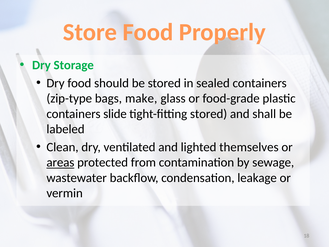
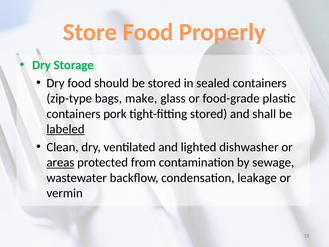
slide: slide -> pork
labeled underline: none -> present
themselves: themselves -> dishwasher
